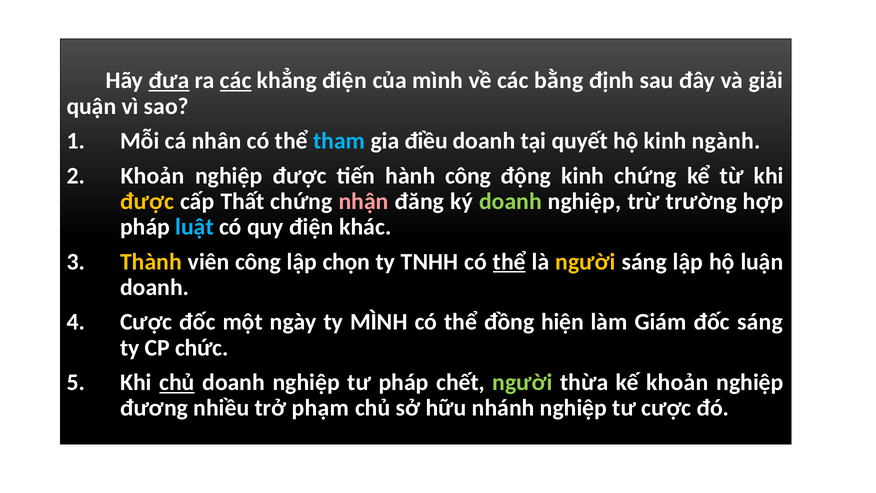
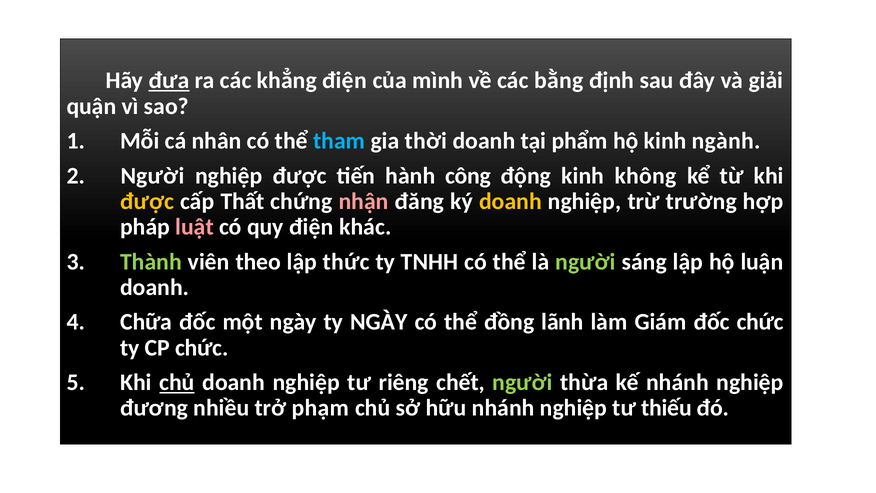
các at (236, 81) underline: present -> none
điều: điều -> thời
quyết: quyết -> phẩm
Khoản at (152, 176): Khoản -> Người
kinh chứng: chứng -> không
doanh at (510, 201) colour: light green -> yellow
luật colour: light blue -> pink
Thành colour: yellow -> light green
viên công: công -> theo
chọn: chọn -> thức
thể at (509, 262) underline: present -> none
người at (585, 262) colour: yellow -> light green
Cược at (146, 322): Cược -> Chữa
ty MÌNH: MÌNH -> NGÀY
hiện: hiện -> lãnh
đốc sáng: sáng -> chức
tư pháp: pháp -> riêng
kế khoản: khoản -> nhánh
tư cược: cược -> thiếu
